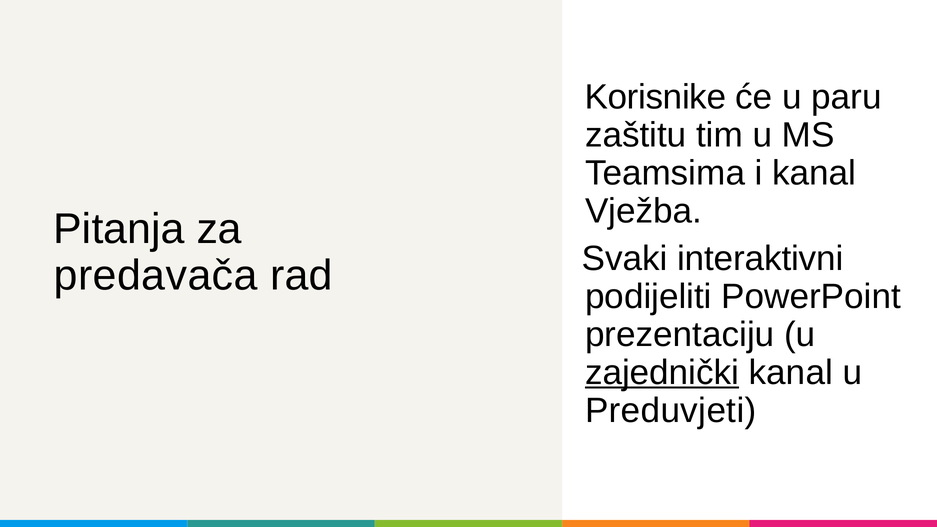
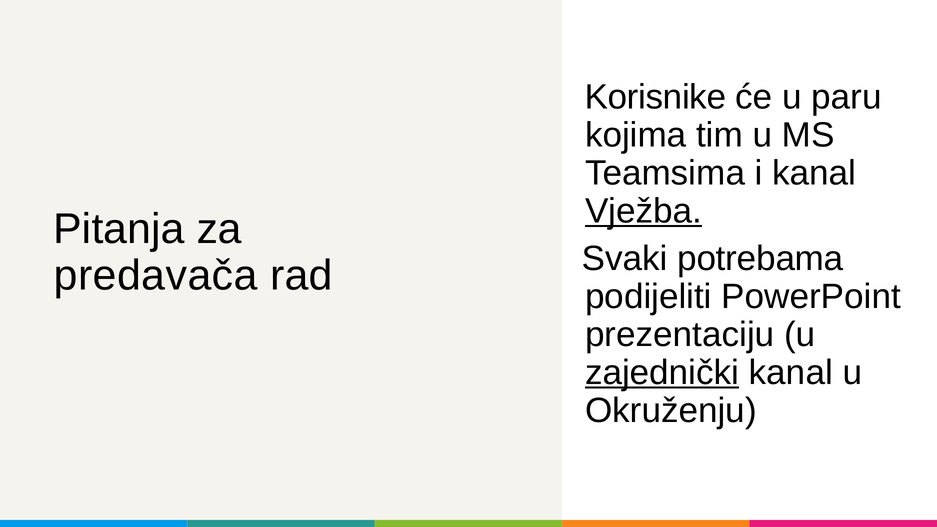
zaštitu: zaštitu -> kojima
Vježba underline: none -> present
interaktivni: interaktivni -> potrebama
Preduvjeti: Preduvjeti -> Okruženju
